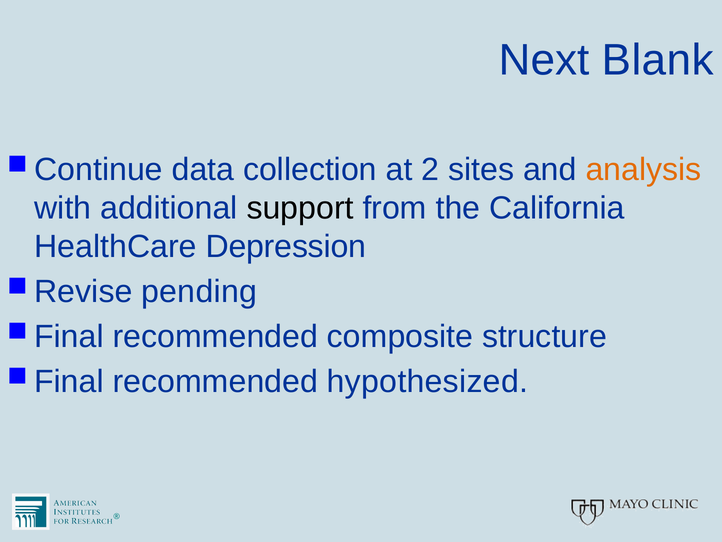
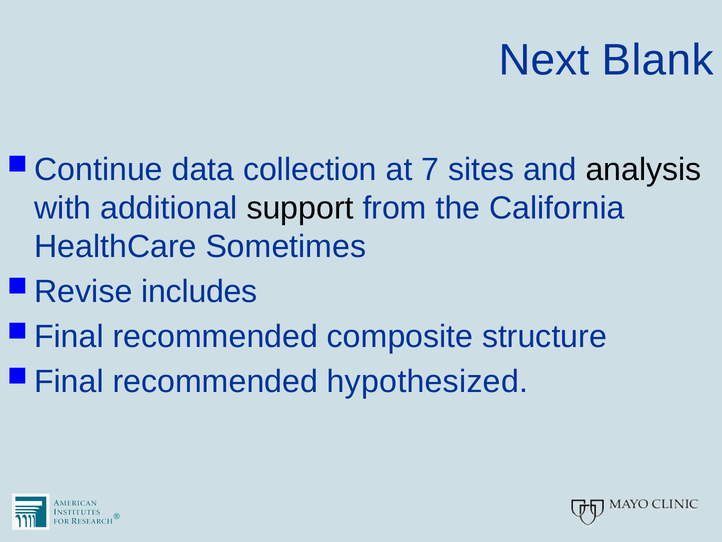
2: 2 -> 7
analysis colour: orange -> black
Depression: Depression -> Sometimes
pending: pending -> includes
